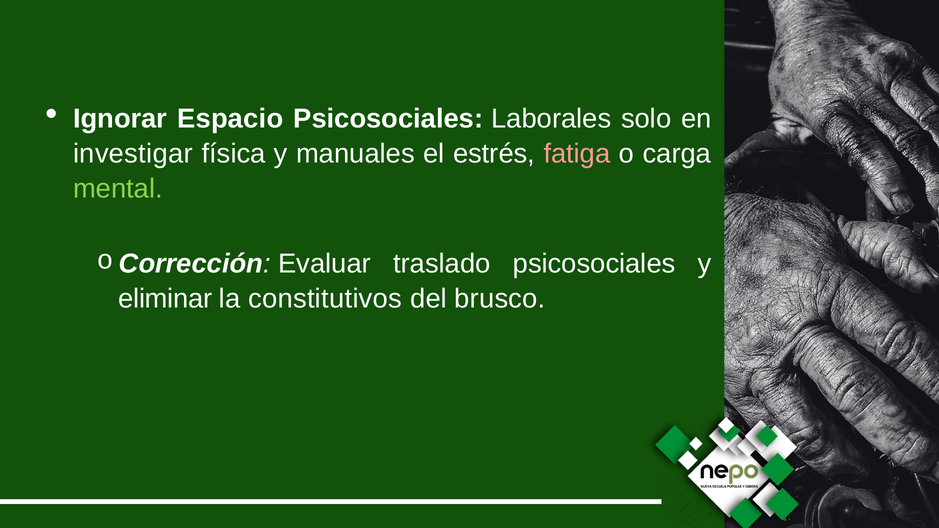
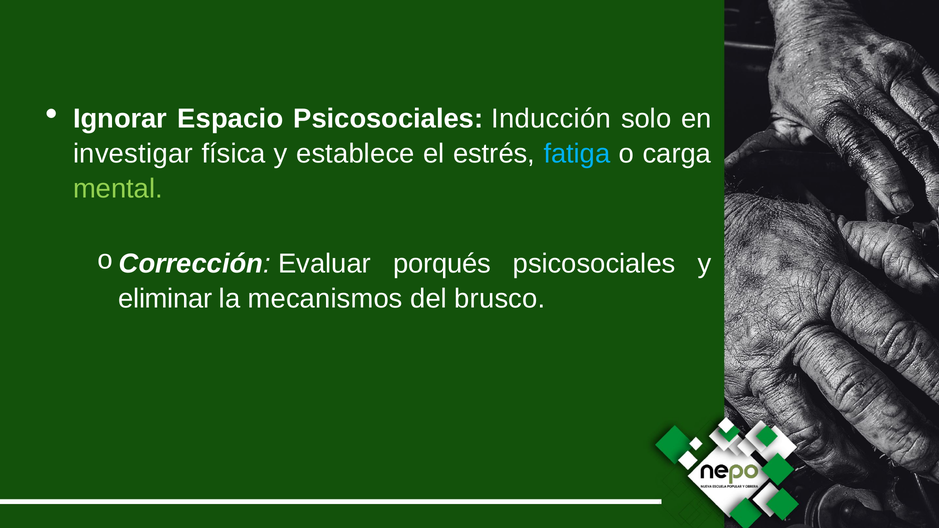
Laborales: Laborales -> Inducción
manuales: manuales -> establece
fatiga colour: pink -> light blue
traslado: traslado -> porqués
constitutivos: constitutivos -> mecanismos
